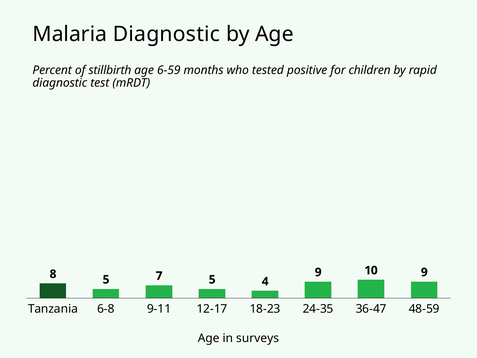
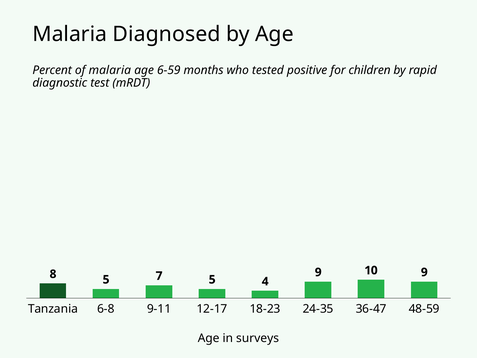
Malaria Diagnostic: Diagnostic -> Diagnosed
of stillbirth: stillbirth -> malaria
